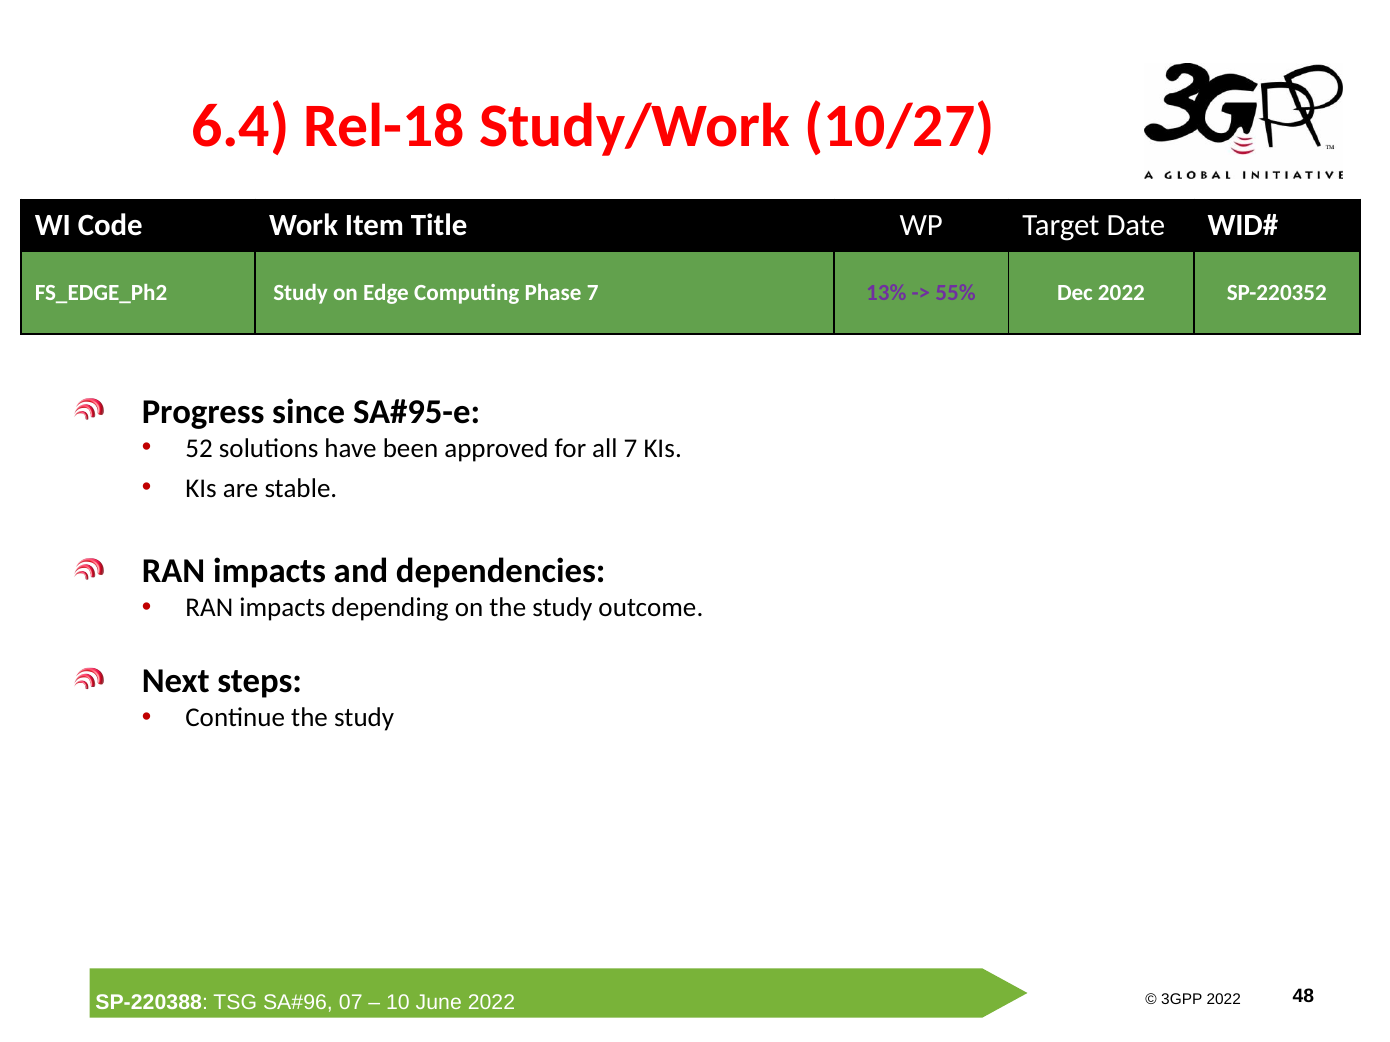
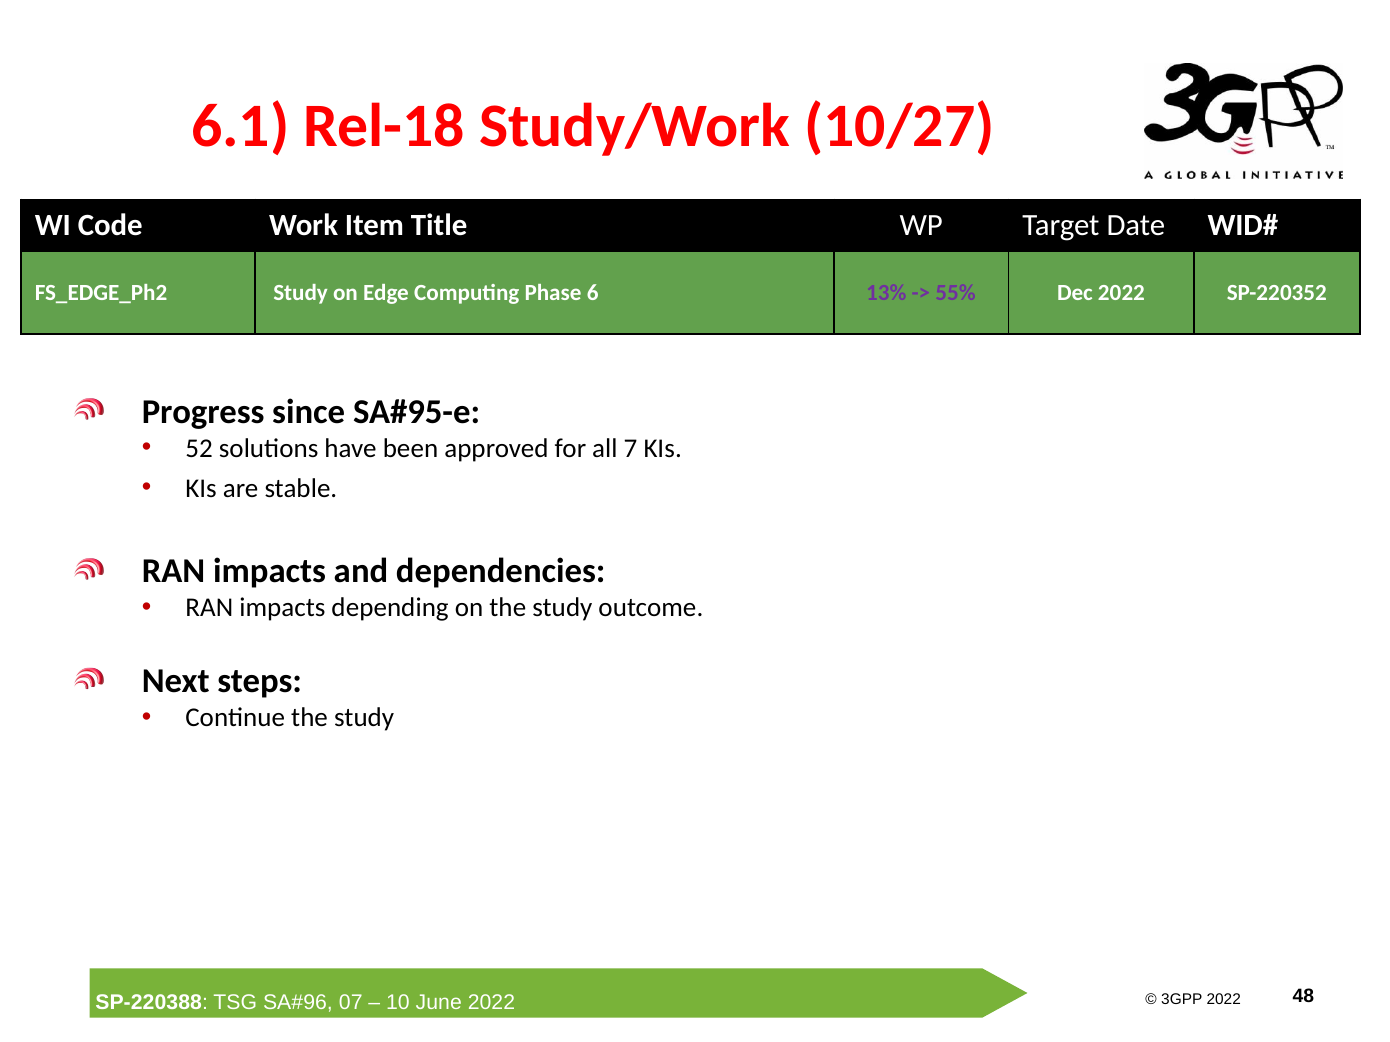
6.4: 6.4 -> 6.1
Phase 7: 7 -> 6
